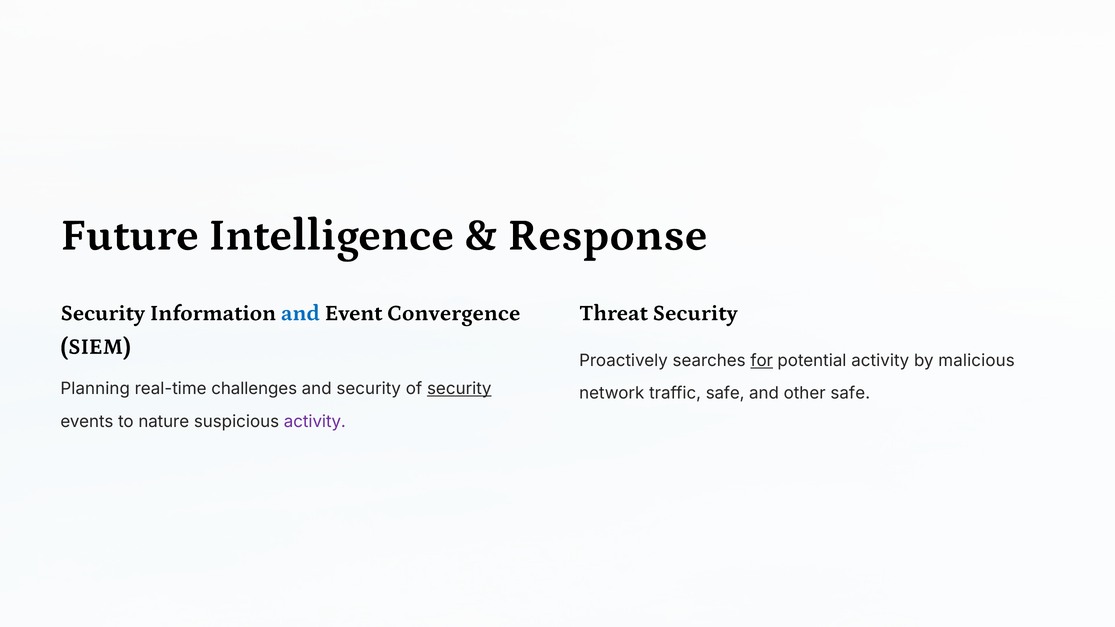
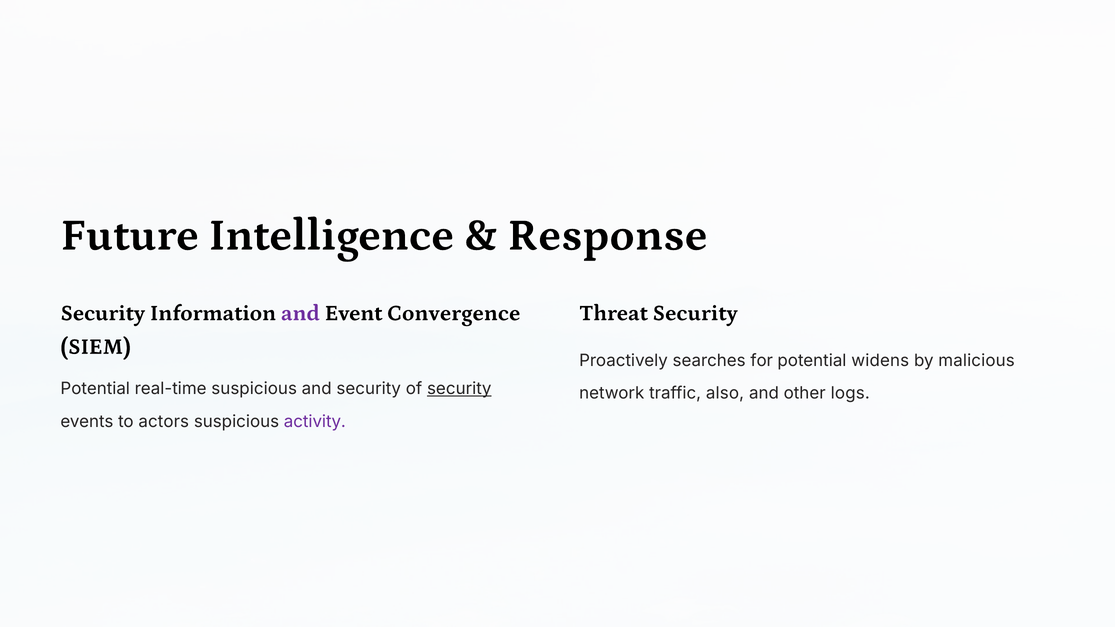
and at (300, 313) colour: blue -> purple
for underline: present -> none
potential activity: activity -> widens
Planning at (95, 389): Planning -> Potential
real-time challenges: challenges -> suspicious
traffic safe: safe -> also
other safe: safe -> logs
nature: nature -> actors
